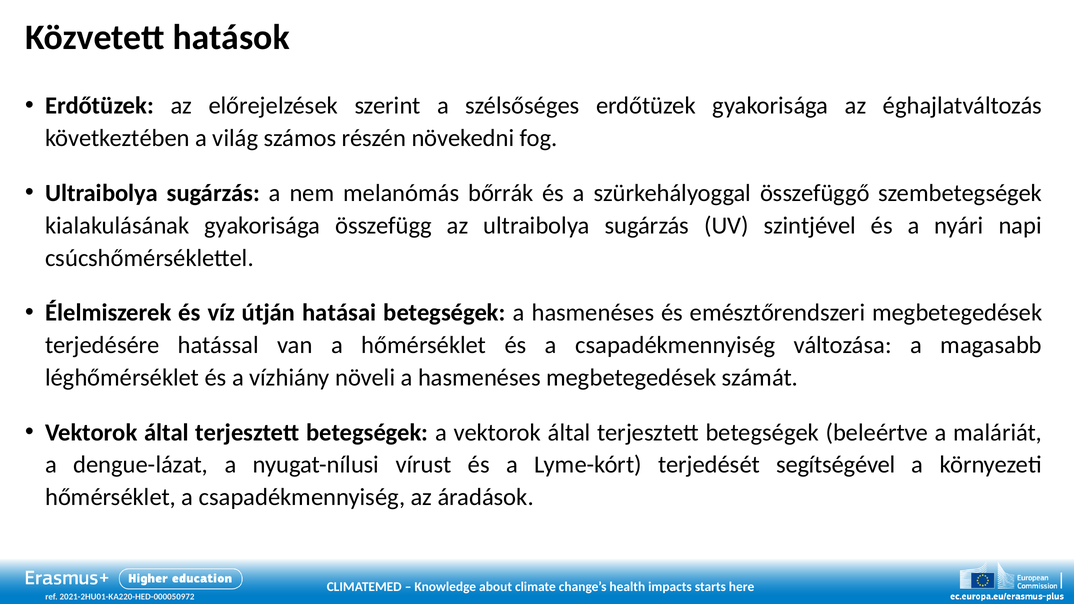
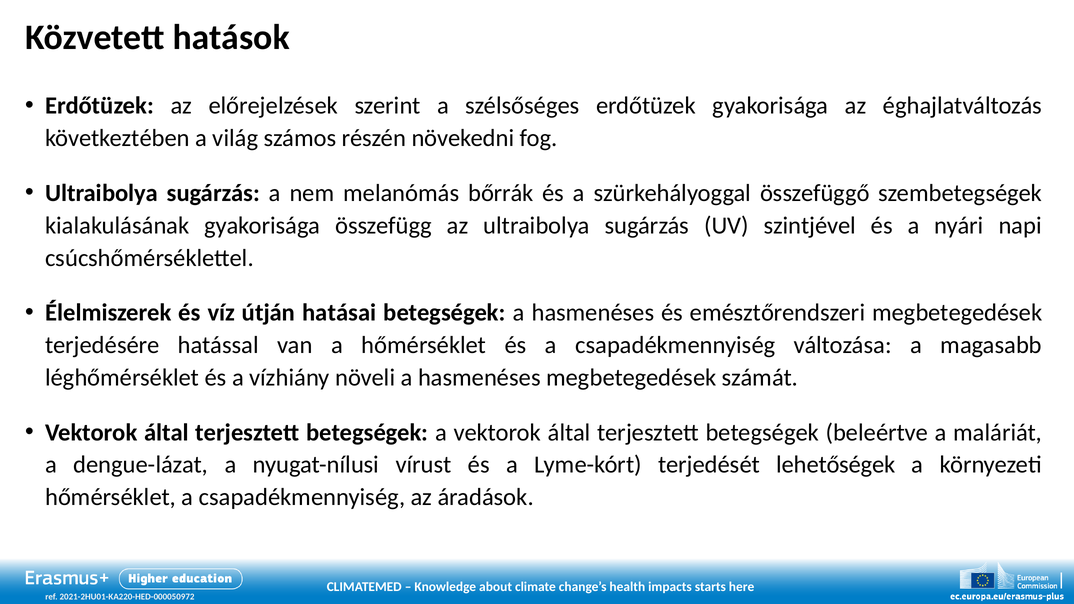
segítségével: segítségével -> lehetőségek
